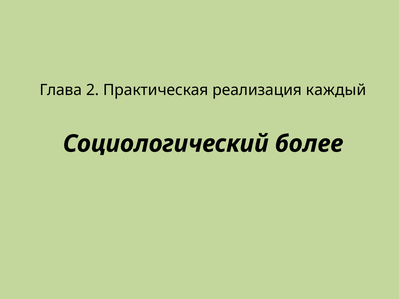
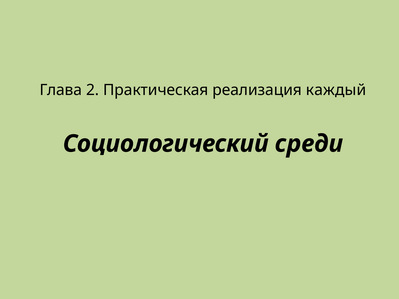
более: более -> среди
